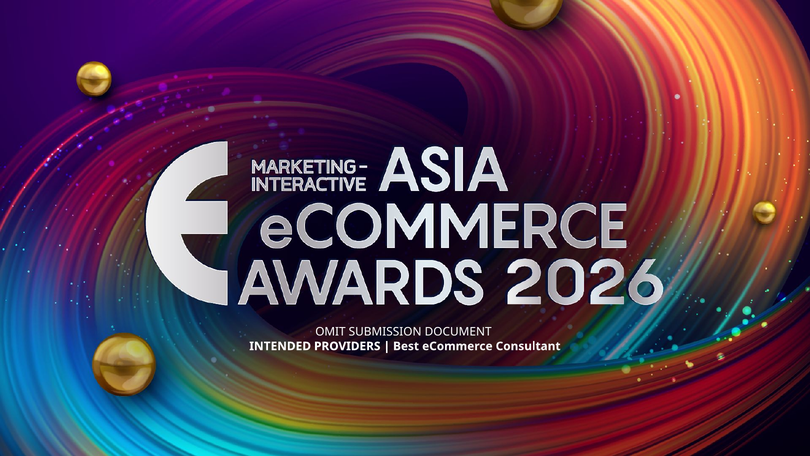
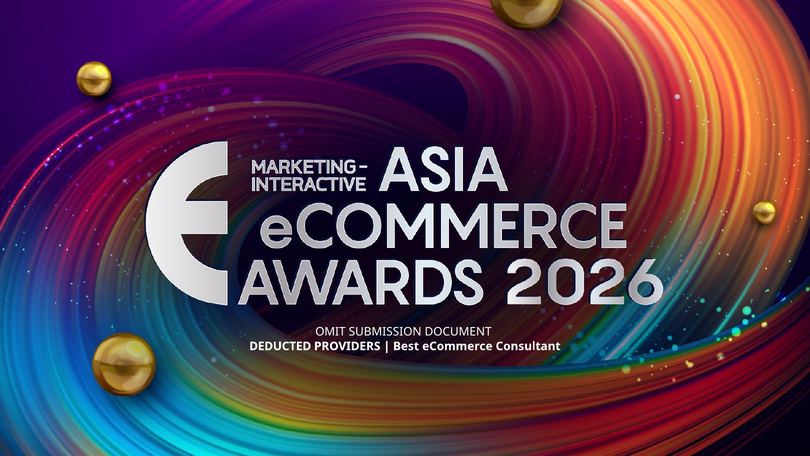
INTENDED: INTENDED -> DEDUCTED
